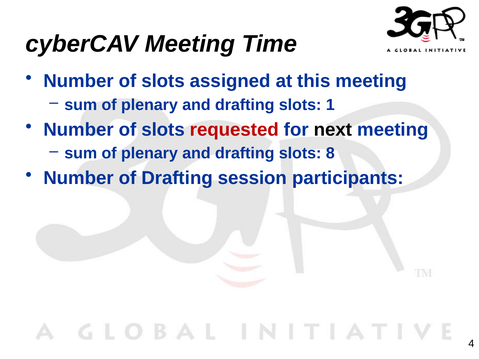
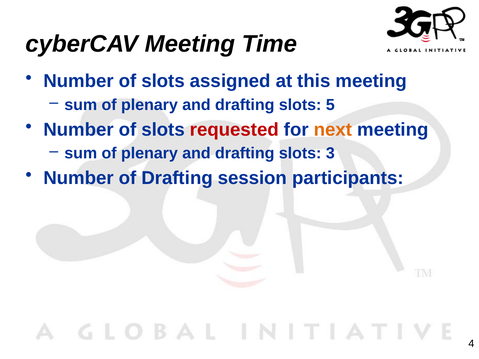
1: 1 -> 5
next colour: black -> orange
8: 8 -> 3
